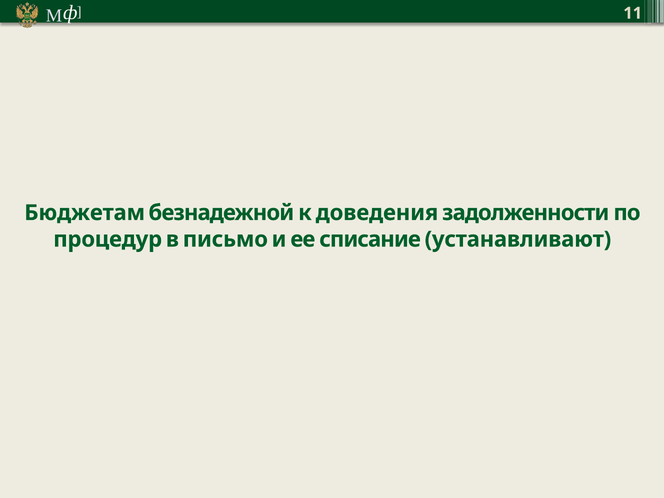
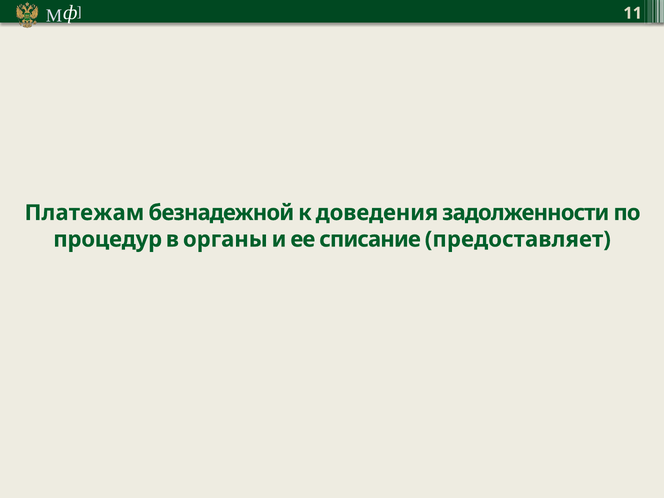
Бюджетам: Бюджетам -> Платежам
письмо: письмо -> органы
устанавливают: устанавливают -> предоставляет
